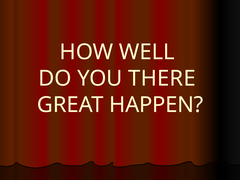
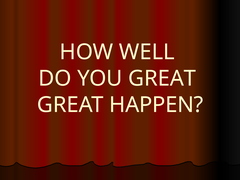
YOU THERE: THERE -> GREAT
